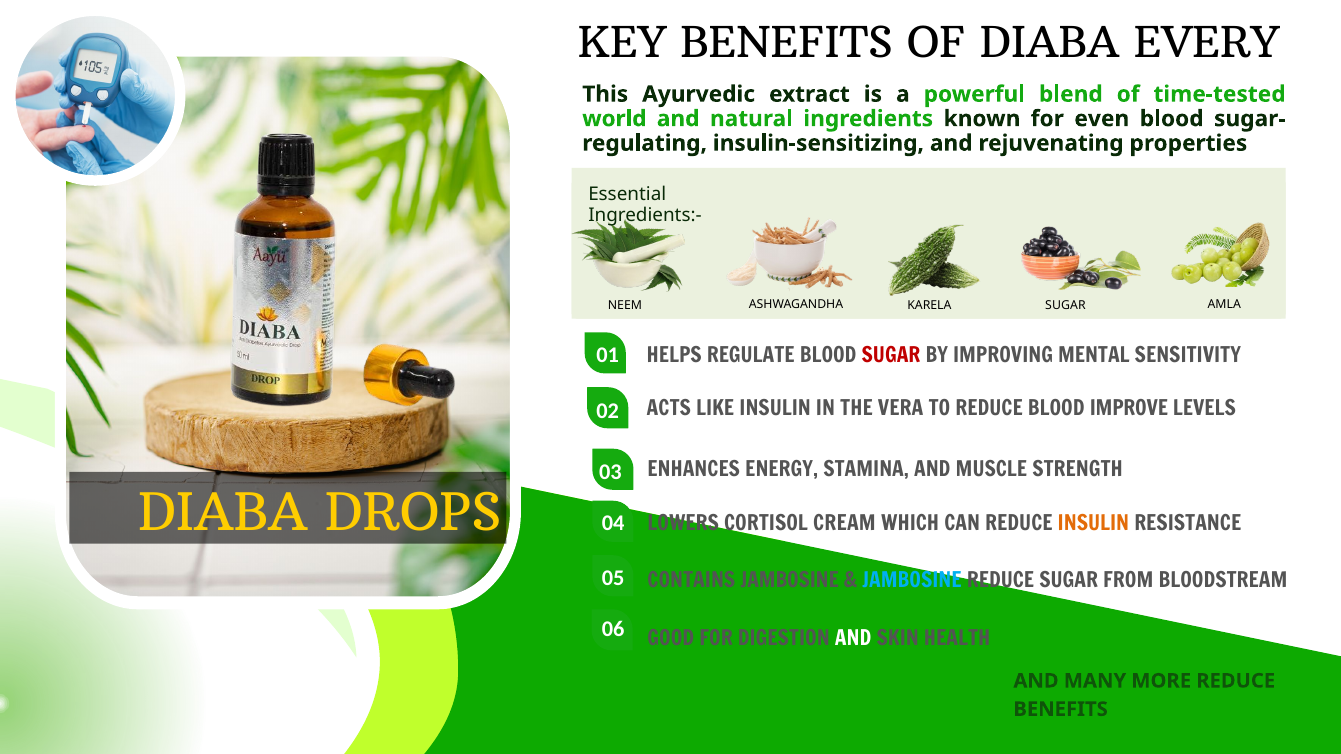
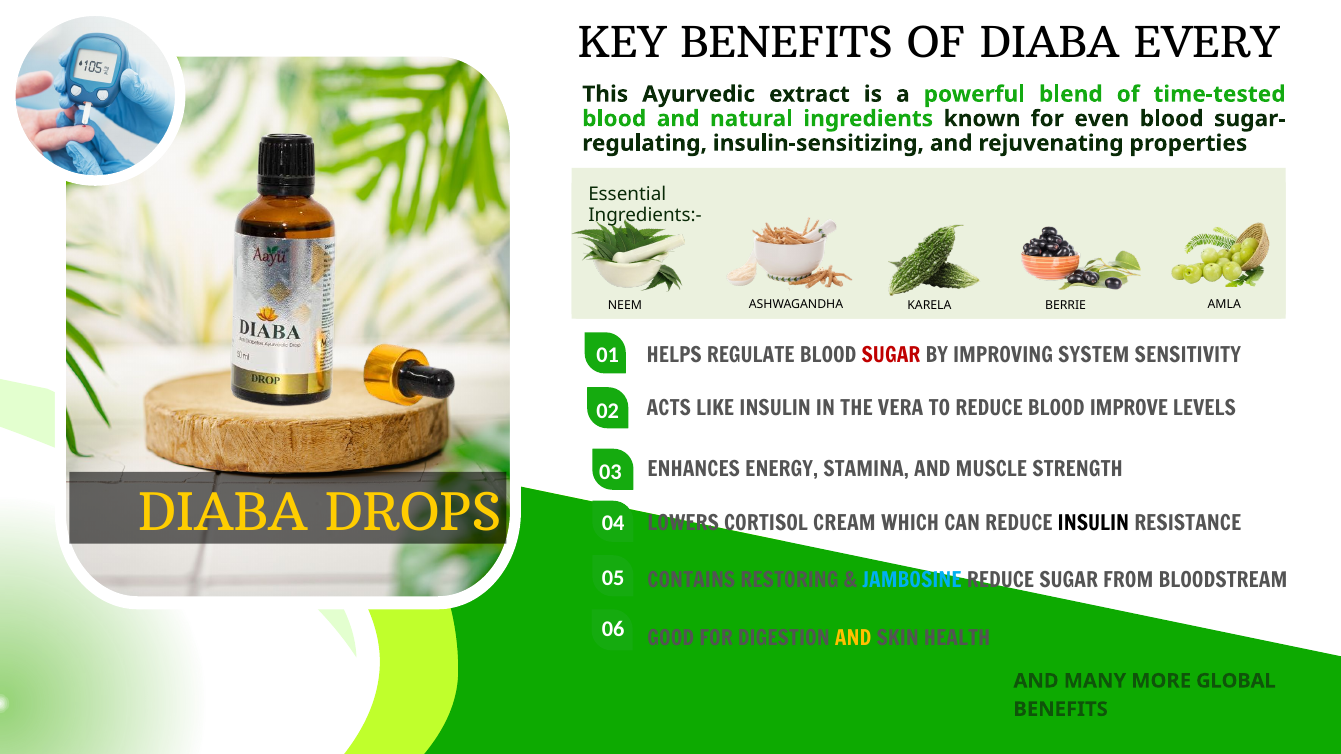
world at (614, 119): world -> blood
KARELA SUGAR: SUGAR -> BERRIE
MENTAL: MENTAL -> SYSTEM
INSULIN at (1093, 524) colour: orange -> black
CONTAINS JAMBOSINE: JAMBOSINE -> RESTORING
AND at (853, 639) colour: white -> yellow
MORE REDUCE: REDUCE -> GLOBAL
